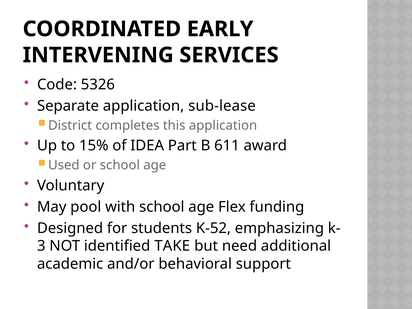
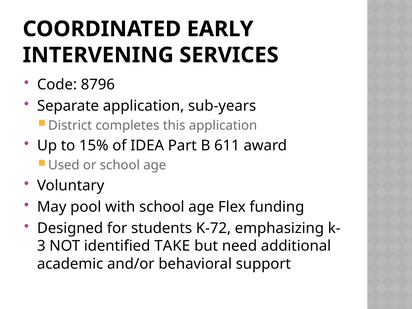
5326: 5326 -> 8796
sub-lease: sub-lease -> sub-years
K-52: K-52 -> K-72
